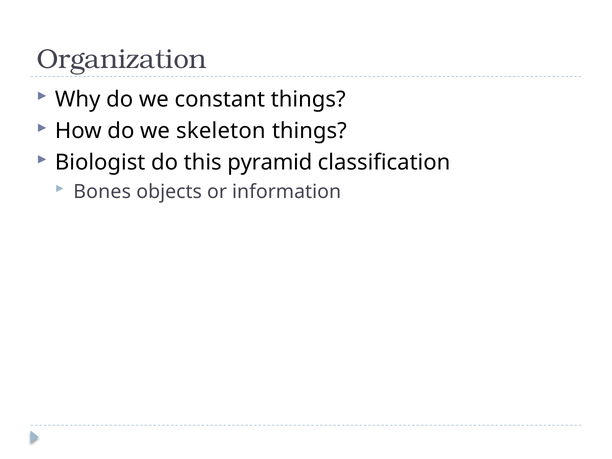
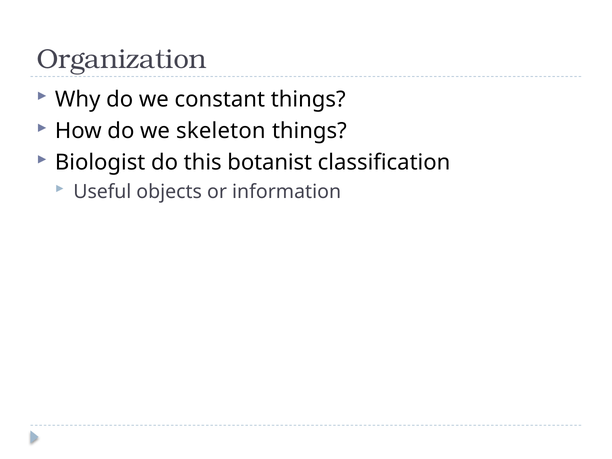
pyramid: pyramid -> botanist
Bones: Bones -> Useful
